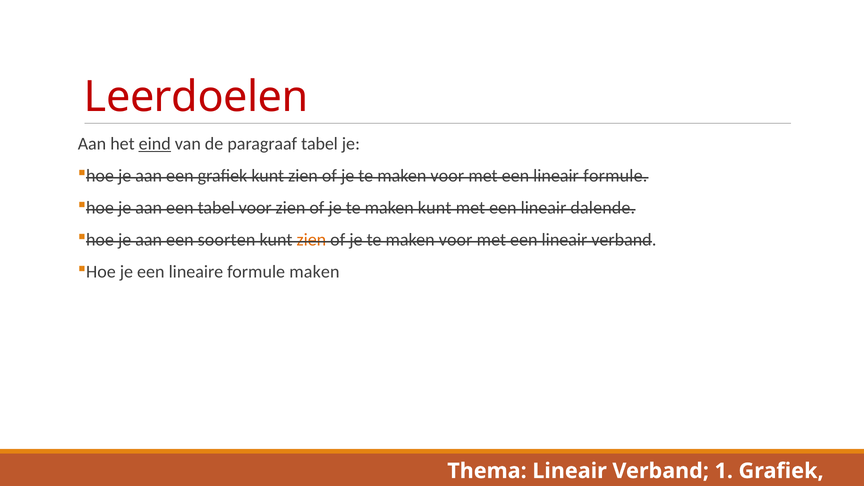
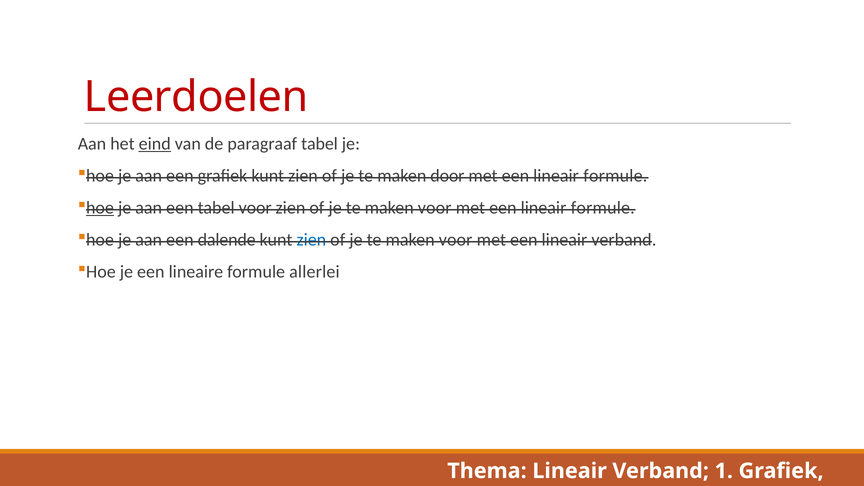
voor at (447, 176): voor -> door
hoe at (100, 208) underline: none -> present
kunt at (435, 208): kunt -> voor
dalende at (603, 208): dalende -> formule
soorten: soorten -> dalende
zien at (311, 240) colour: orange -> blue
formule maken: maken -> allerlei
